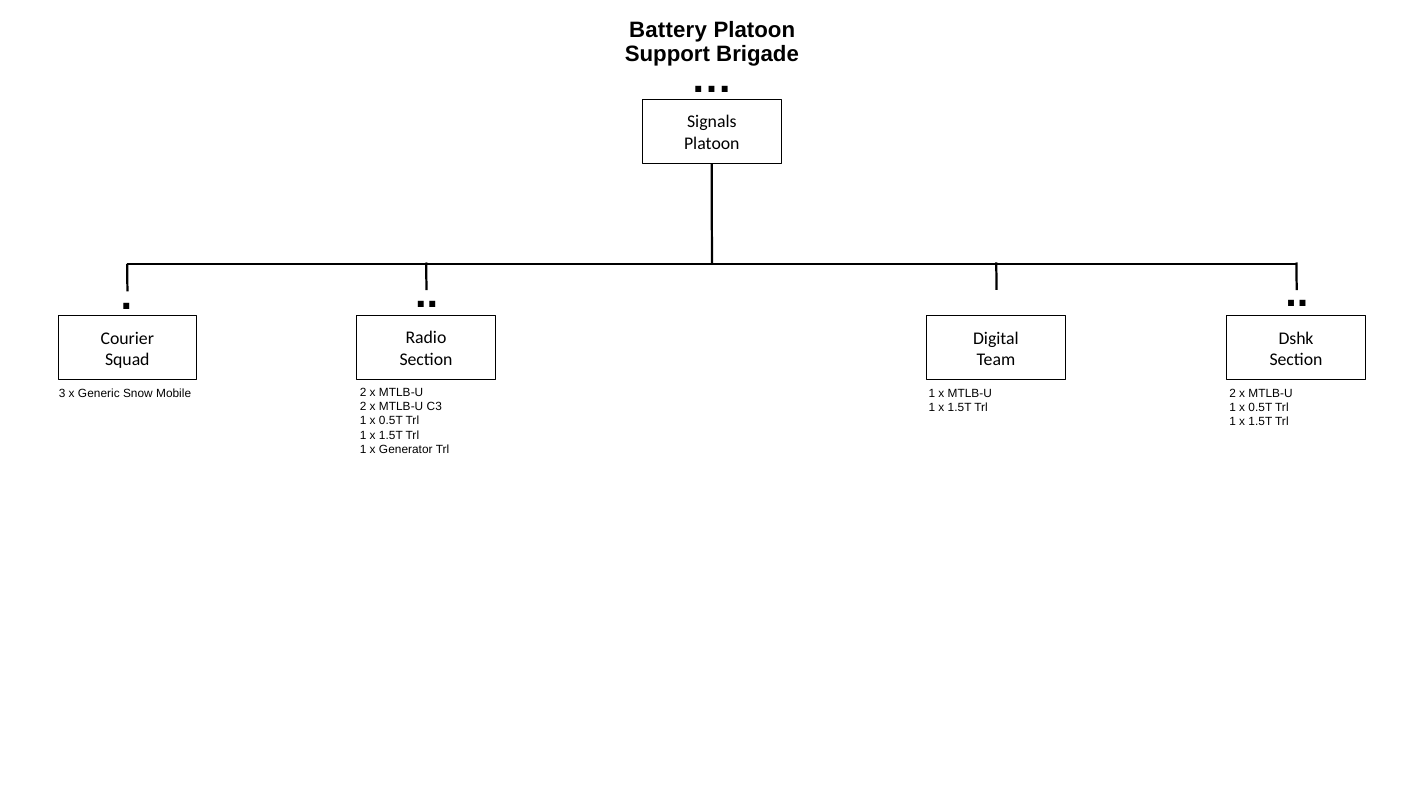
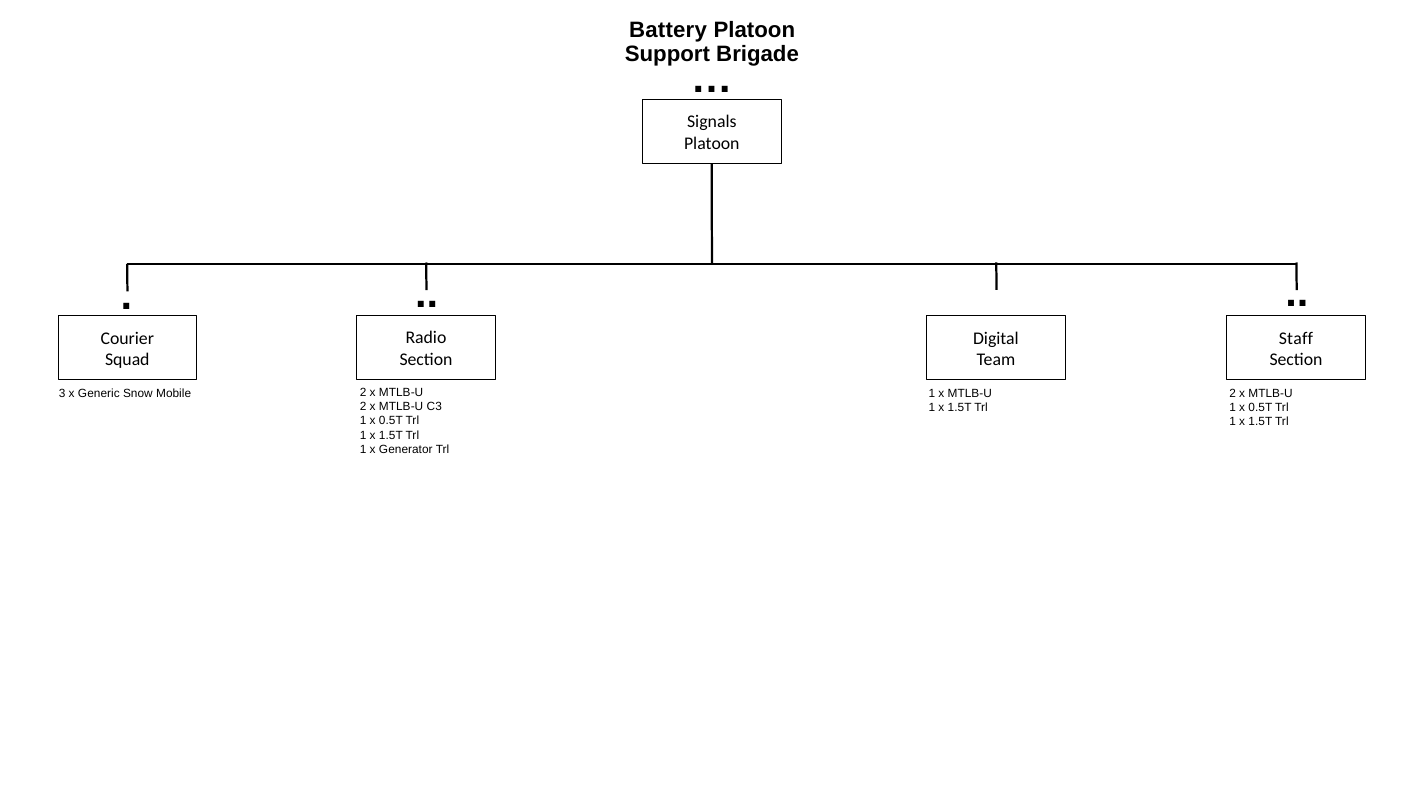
Dshk: Dshk -> Staff
